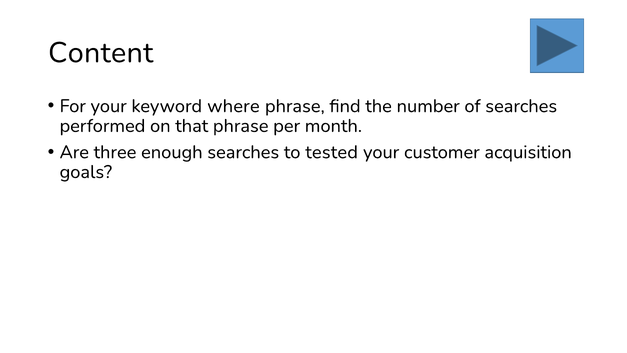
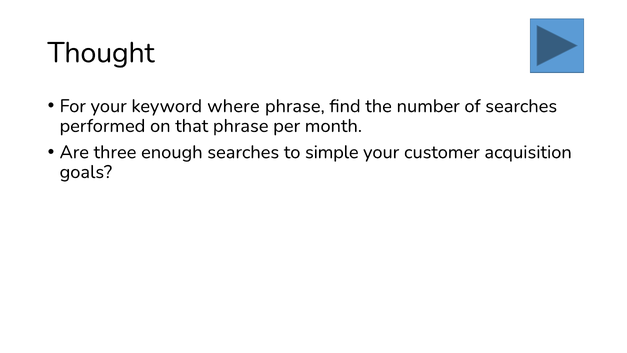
Content: Content -> Thought
tested: tested -> simple
